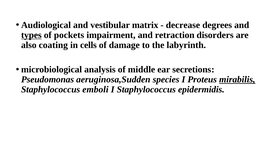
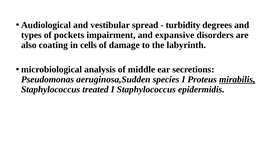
matrix: matrix -> spread
decrease: decrease -> turbidity
types underline: present -> none
retraction: retraction -> expansive
emboli: emboli -> treated
